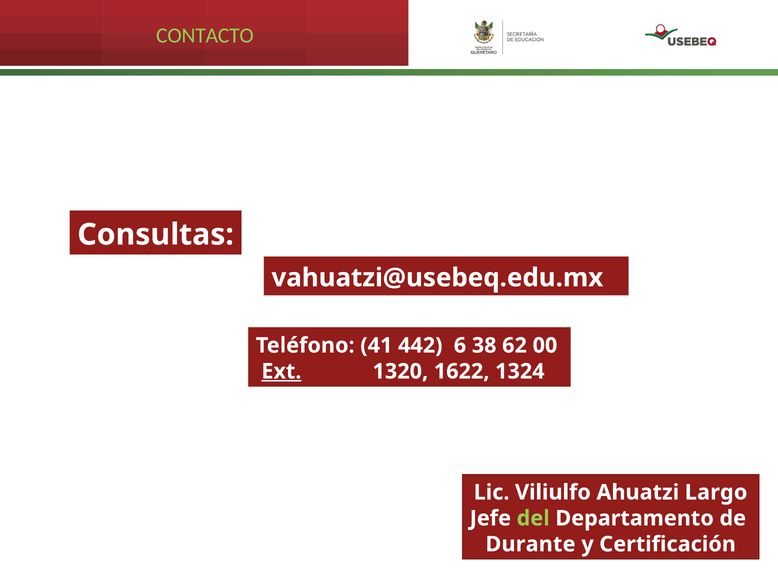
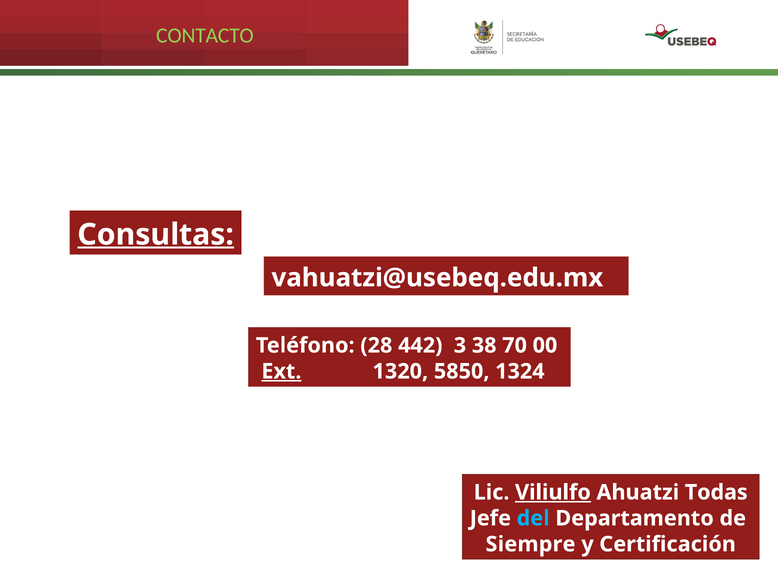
Consultas underline: none -> present
41: 41 -> 28
6: 6 -> 3
62: 62 -> 70
1622: 1622 -> 5850
Viliulfo underline: none -> present
Largo: Largo -> Todas
del colour: light green -> light blue
Durante: Durante -> Siempre
